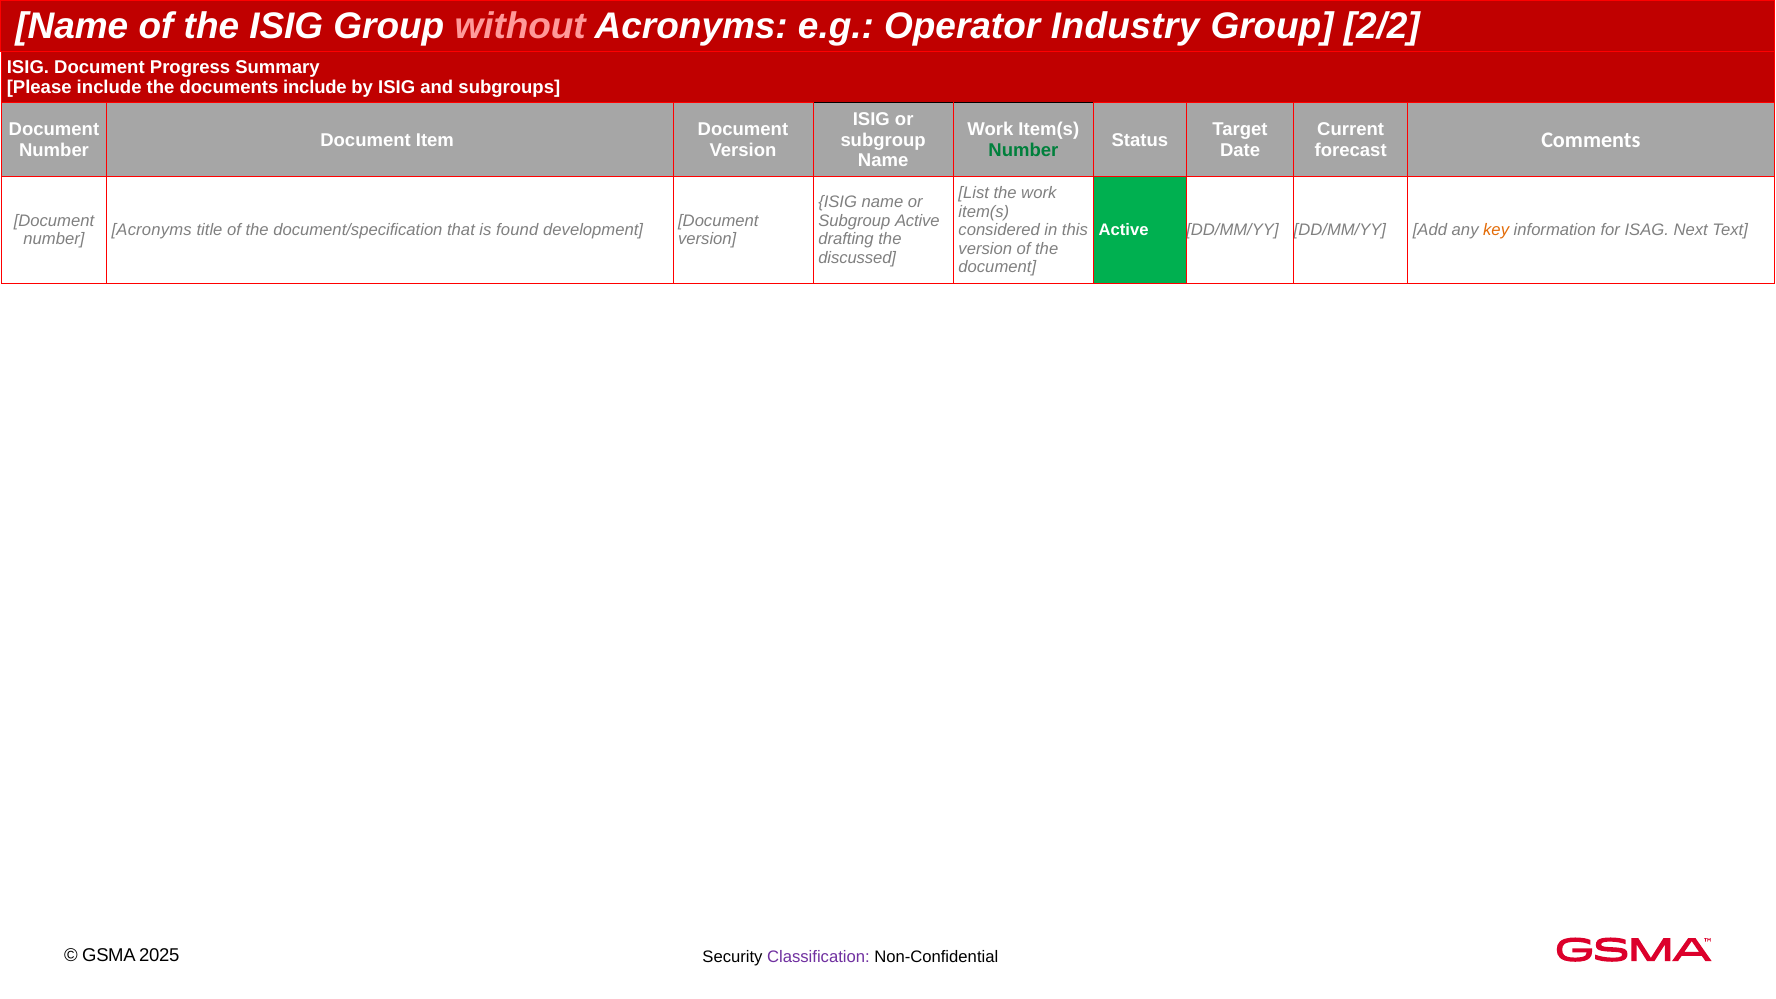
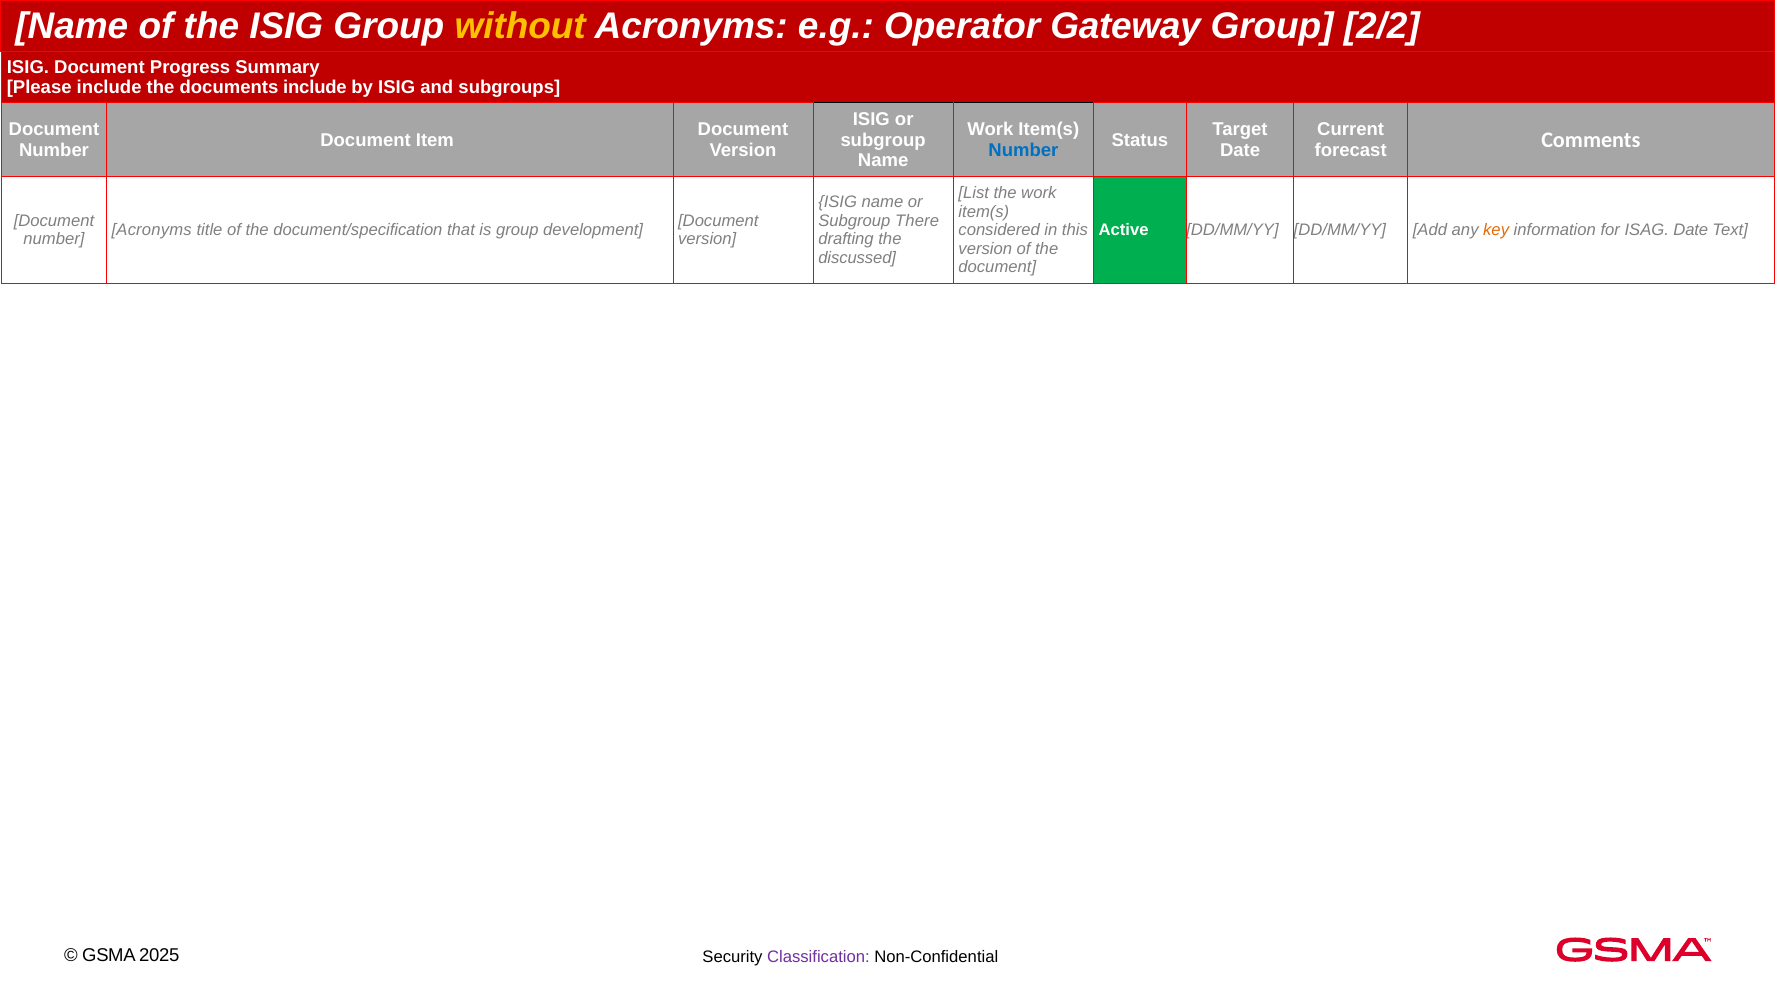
without colour: pink -> yellow
Industry: Industry -> Gateway
Number at (1023, 150) colour: green -> blue
Subgroup Active: Active -> There
is found: found -> group
ISAG Next: Next -> Date
